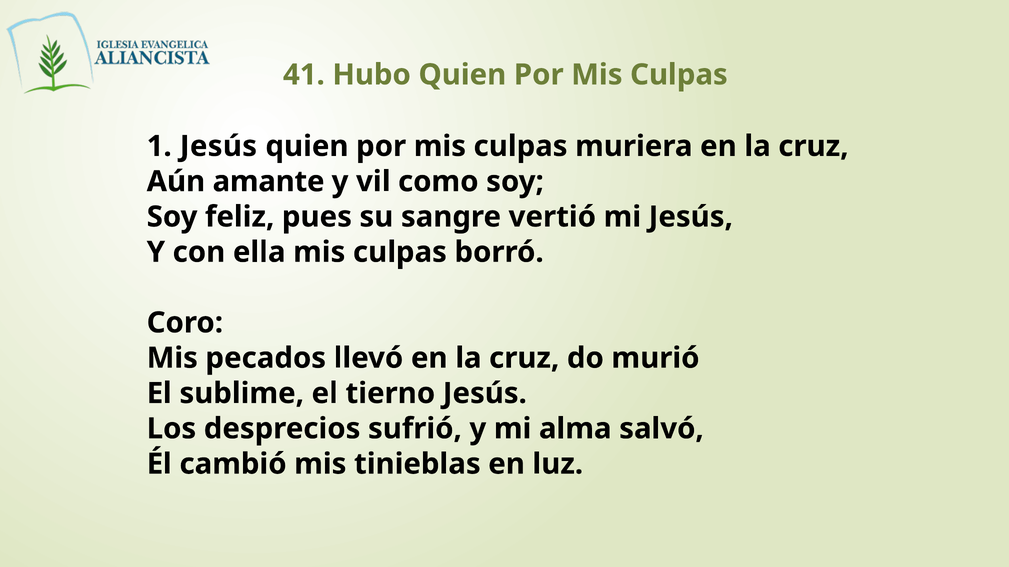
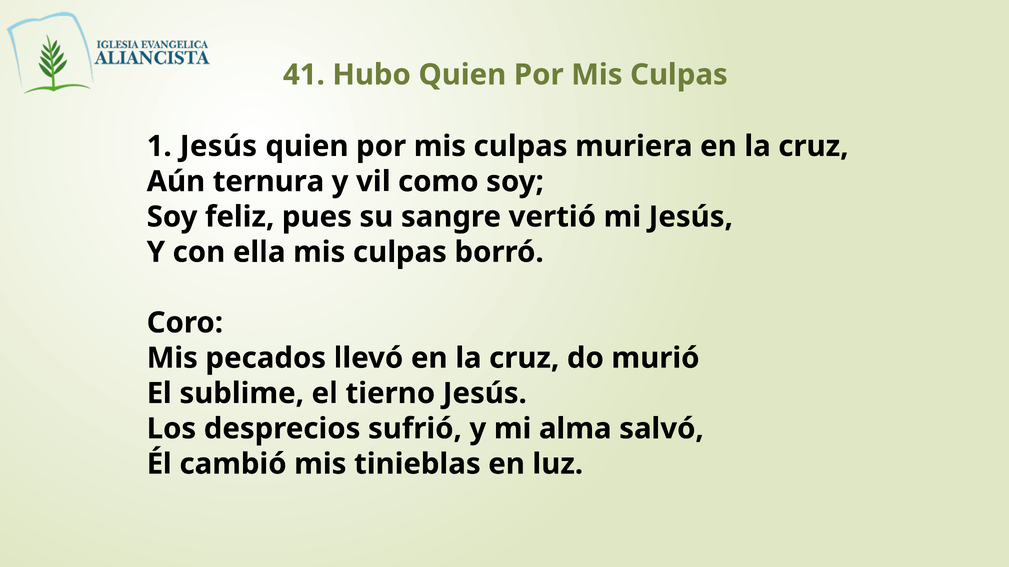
amante: amante -> ternura
